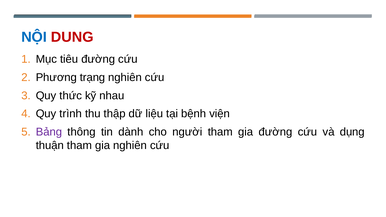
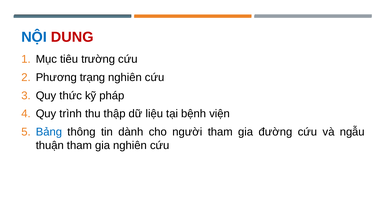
tiêu đường: đường -> trường
nhau: nhau -> pháp
Bảng colour: purple -> blue
dụng: dụng -> ngẫu
